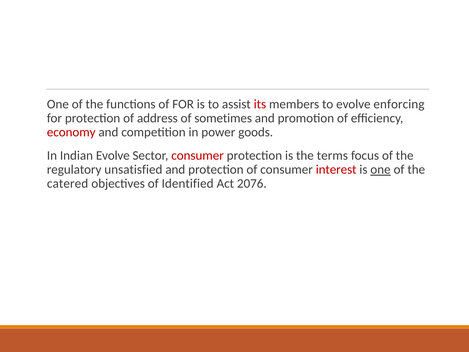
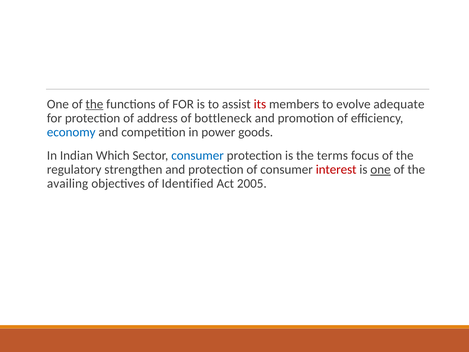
the at (94, 104) underline: none -> present
enforcing: enforcing -> adequate
sometimes: sometimes -> bottleneck
economy colour: red -> blue
Indian Evolve: Evolve -> Which
consumer at (198, 155) colour: red -> blue
unsatisfied: unsatisfied -> strengthen
catered: catered -> availing
2076: 2076 -> 2005
